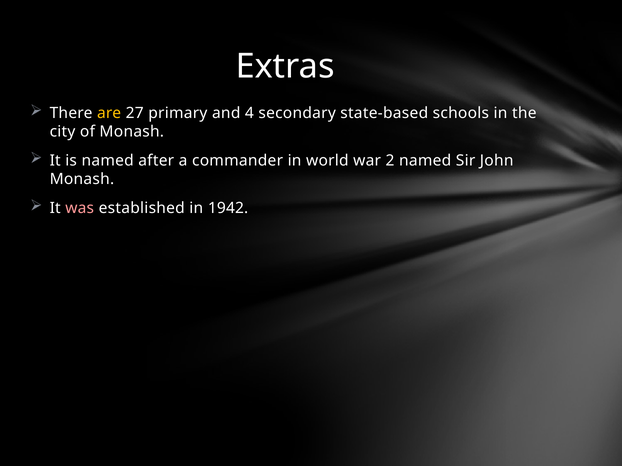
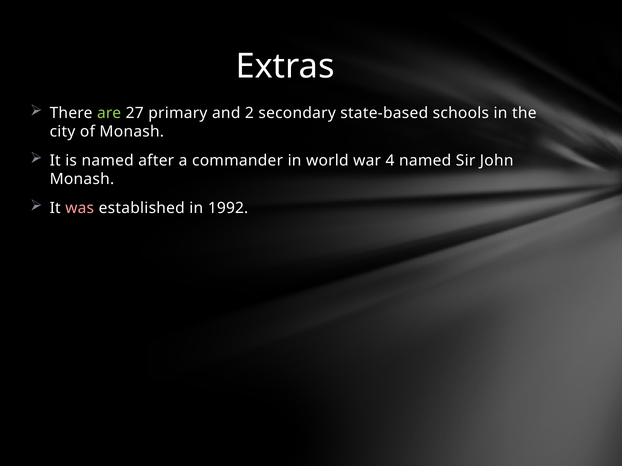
are colour: yellow -> light green
4: 4 -> 2
2: 2 -> 4
1942: 1942 -> 1992
